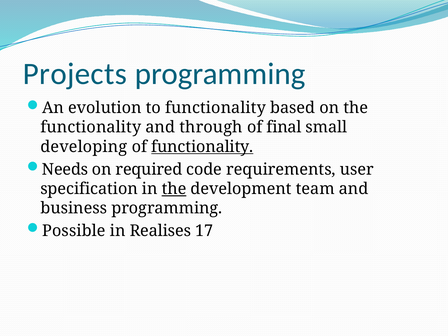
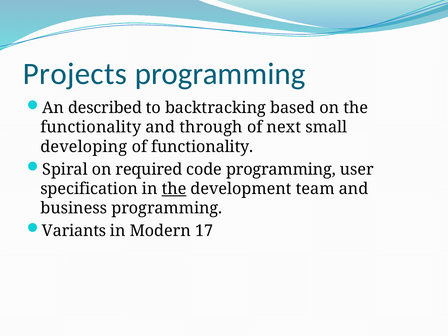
evolution: evolution -> described
to functionality: functionality -> backtracking
final: final -> next
functionality at (202, 147) underline: present -> none
Needs: Needs -> Spiral
code requirements: requirements -> programming
Possible: Possible -> Variants
Realises: Realises -> Modern
